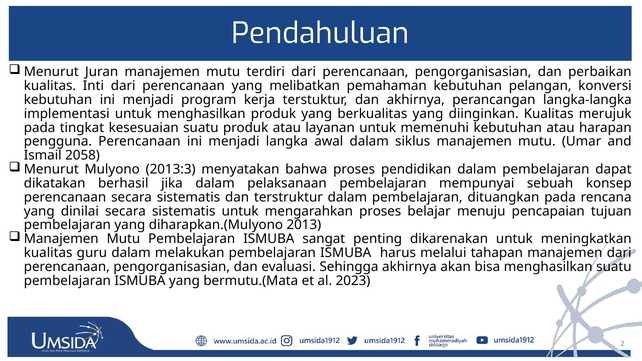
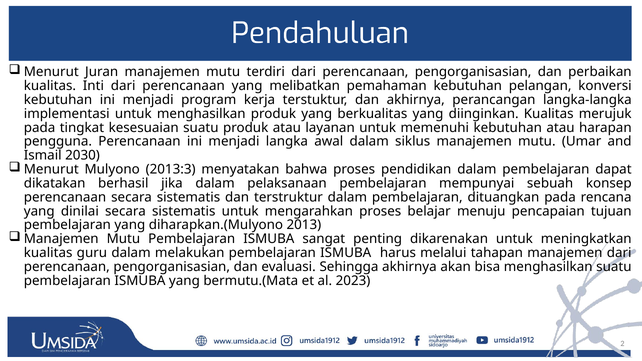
2058: 2058 -> 2030
